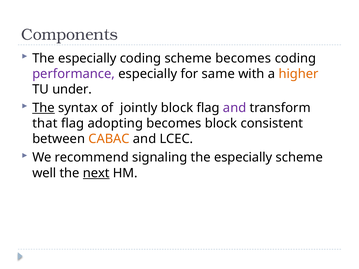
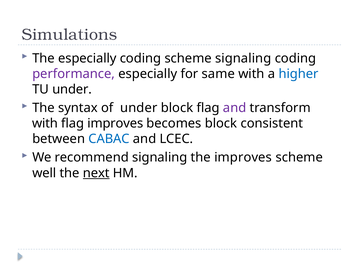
Components: Components -> Simulations
scheme becomes: becomes -> signaling
higher colour: orange -> blue
The at (44, 108) underline: present -> none
of jointly: jointly -> under
that at (45, 124): that -> with
flag adopting: adopting -> improves
CABAC colour: orange -> blue
especially at (243, 158): especially -> improves
